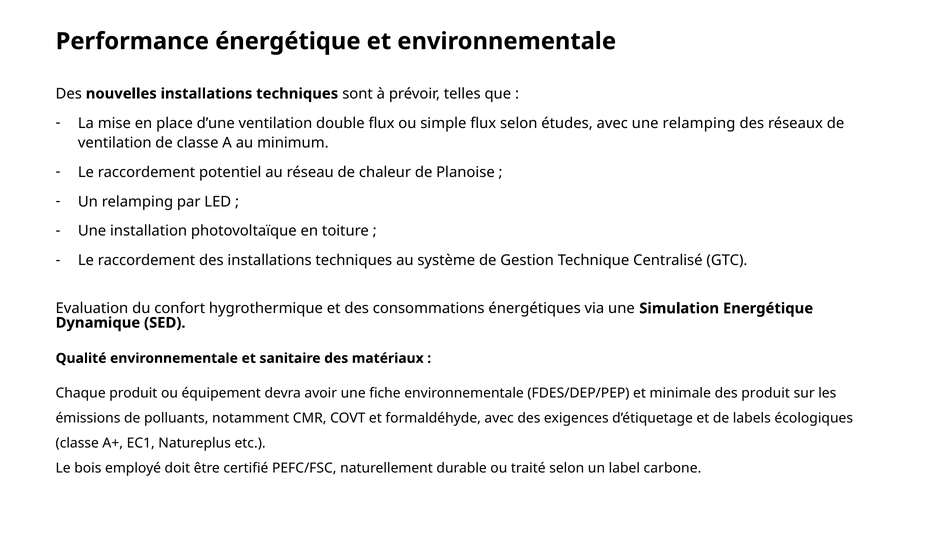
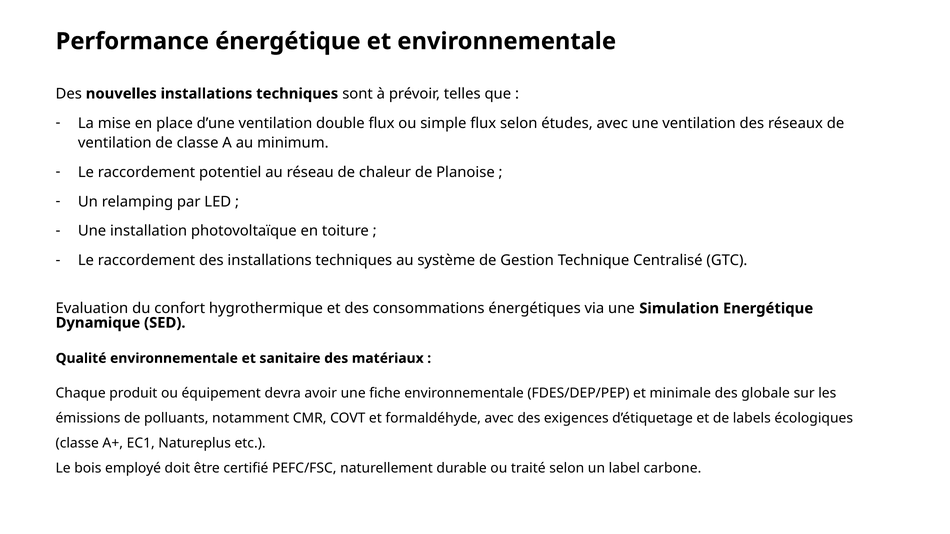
une relamping: relamping -> ventilation
des produit: produit -> globale
